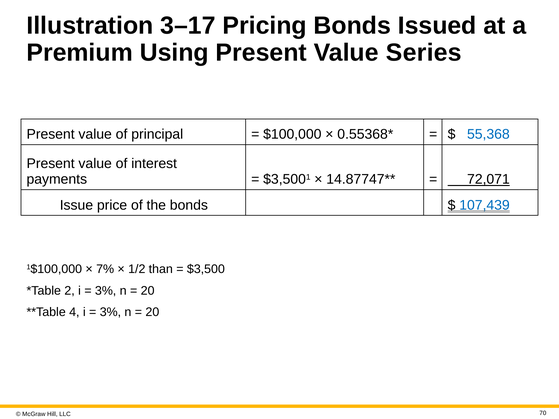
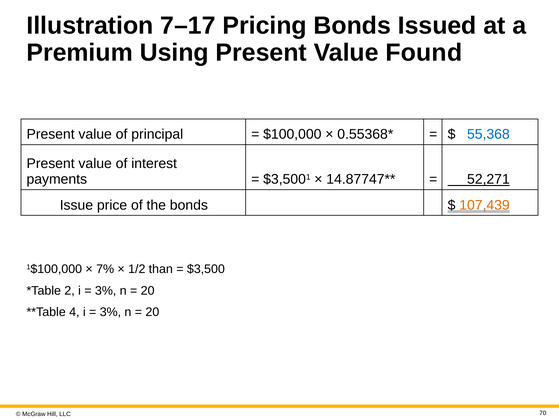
3–17: 3–17 -> 7–17
Series: Series -> Found
72,071: 72,071 -> 52,271
107,439 colour: blue -> orange
